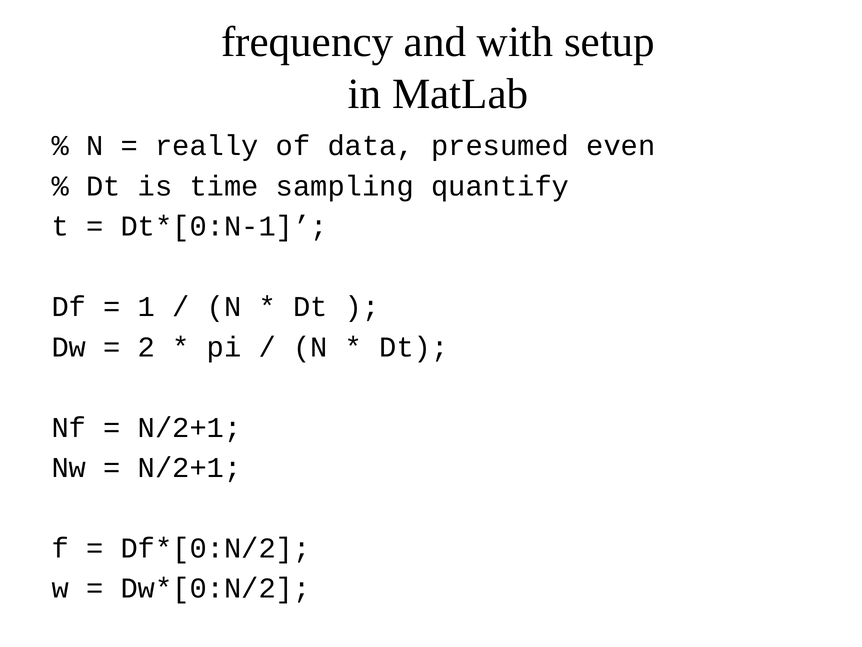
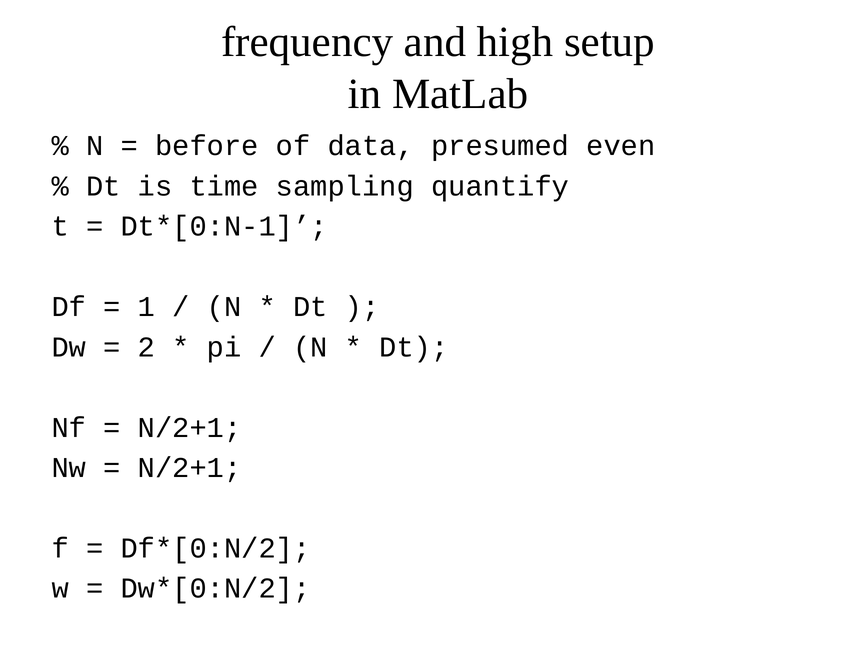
with: with -> high
really: really -> before
